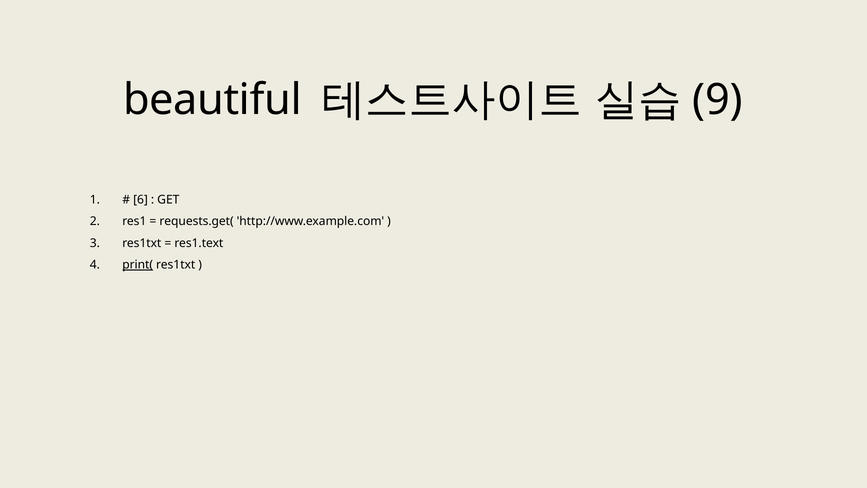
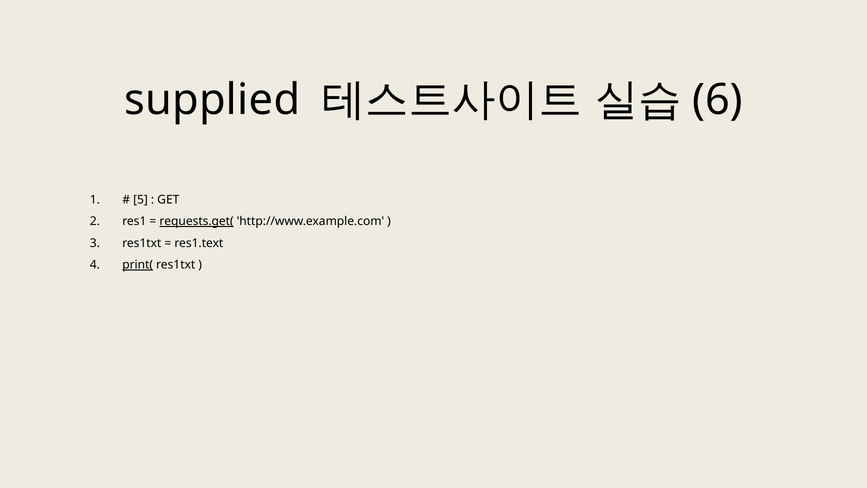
beautiful: beautiful -> supplied
9: 9 -> 6
6: 6 -> 5
requests.get( underline: none -> present
